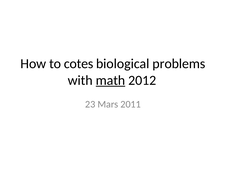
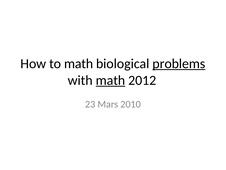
to cotes: cotes -> math
problems underline: none -> present
2011: 2011 -> 2010
